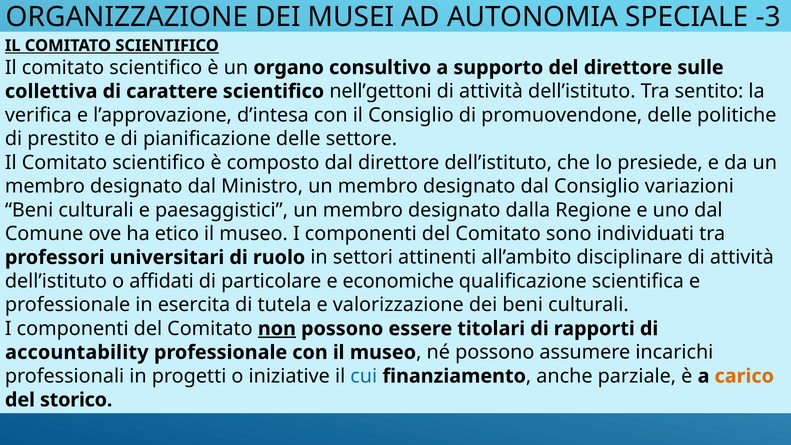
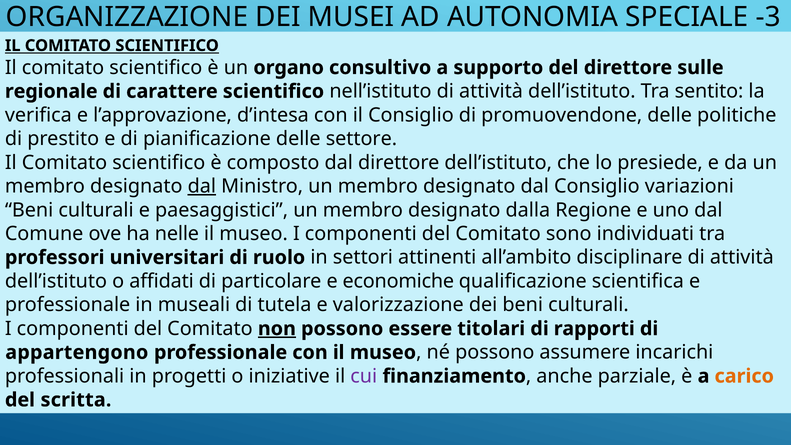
collettiva: collettiva -> regionale
nell’gettoni: nell’gettoni -> nell’istituto
dal at (202, 186) underline: none -> present
etico: etico -> nelle
esercita: esercita -> museali
accountability: accountability -> appartengono
cui colour: blue -> purple
storico: storico -> scritta
